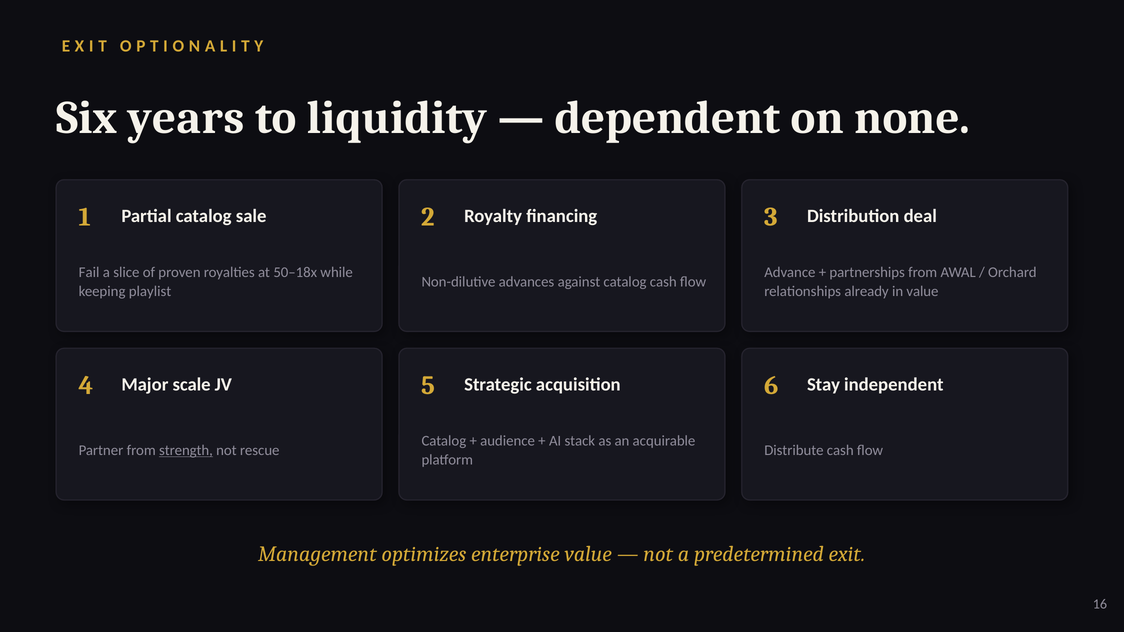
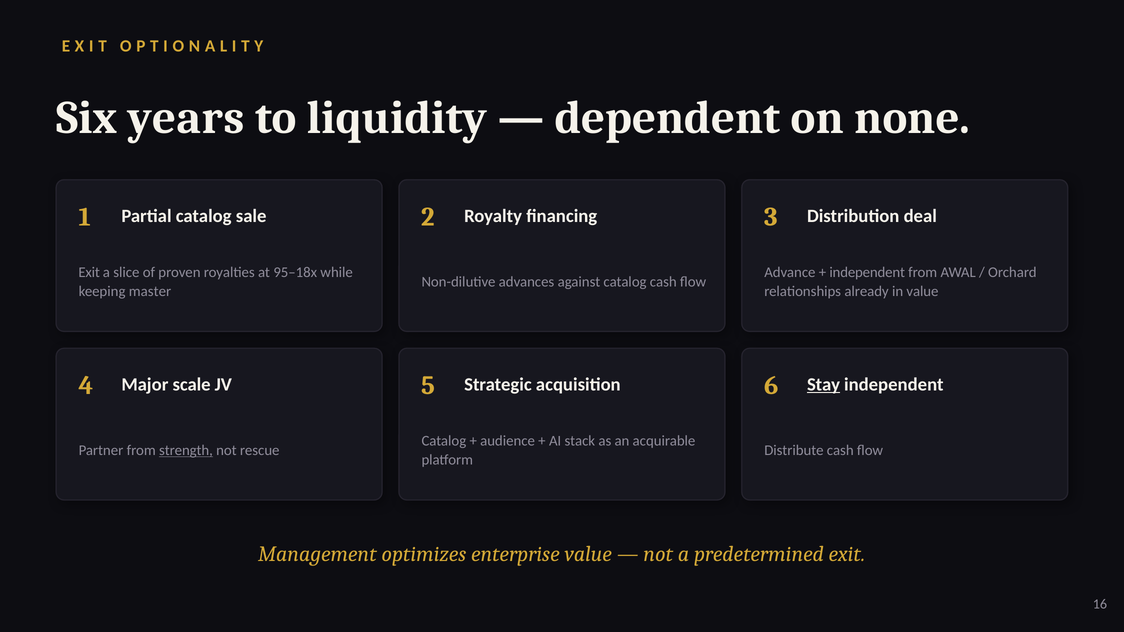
Fail at (89, 273): Fail -> Exit
50–18x: 50–18x -> 95–18x
partnerships at (867, 273): partnerships -> independent
playlist: playlist -> master
Stay underline: none -> present
